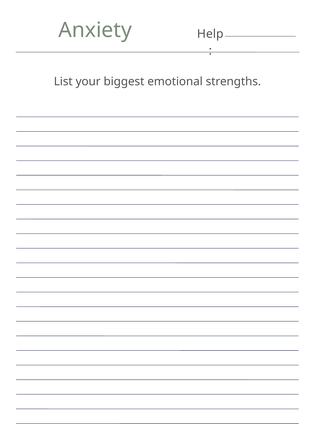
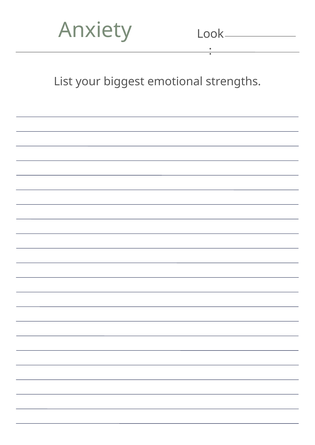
Help: Help -> Look
